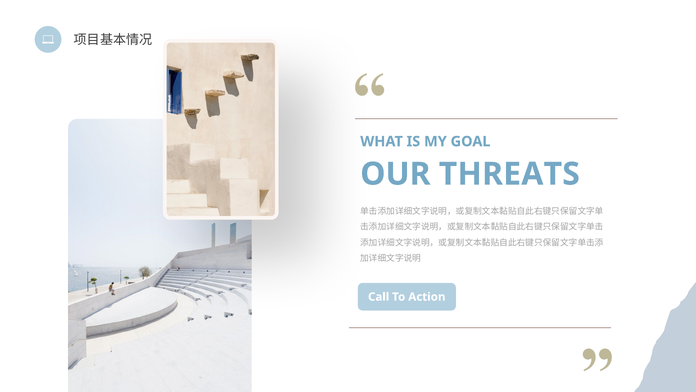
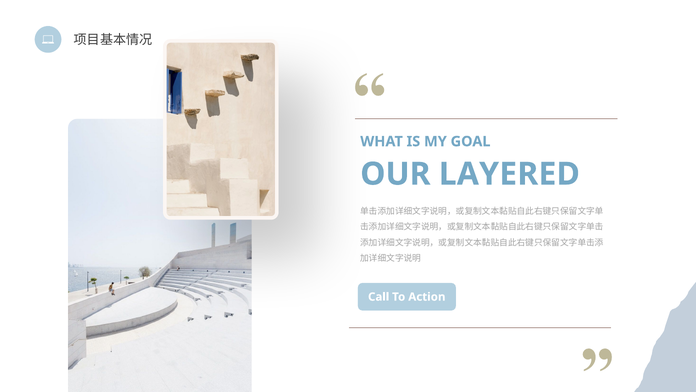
THREATS: THREATS -> LAYERED
